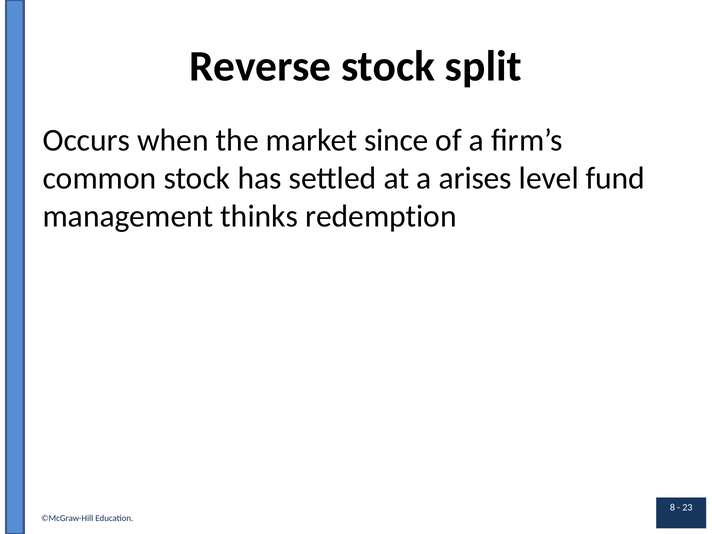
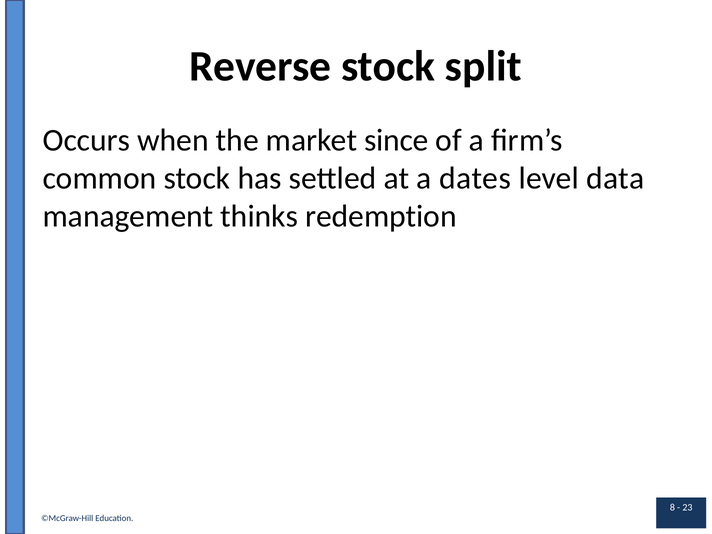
arises: arises -> dates
fund: fund -> data
